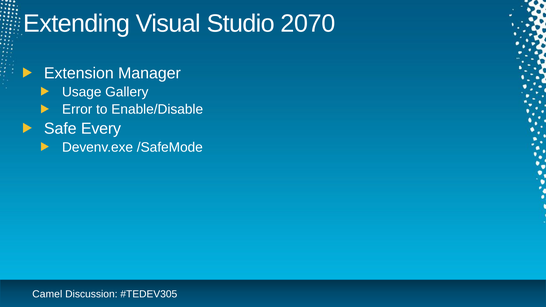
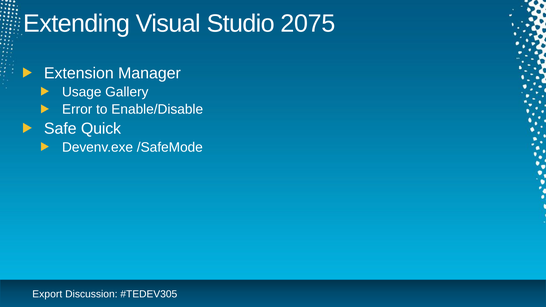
2070: 2070 -> 2075
Every: Every -> Quick
Camel: Camel -> Export
